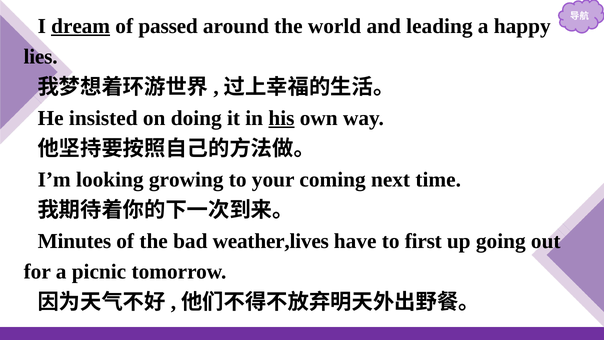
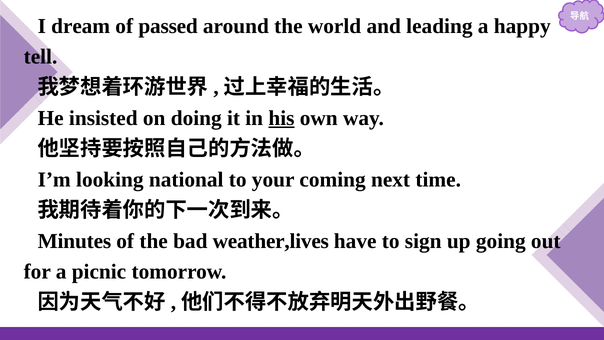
dream underline: present -> none
lies: lies -> tell
growing: growing -> national
first: first -> sign
